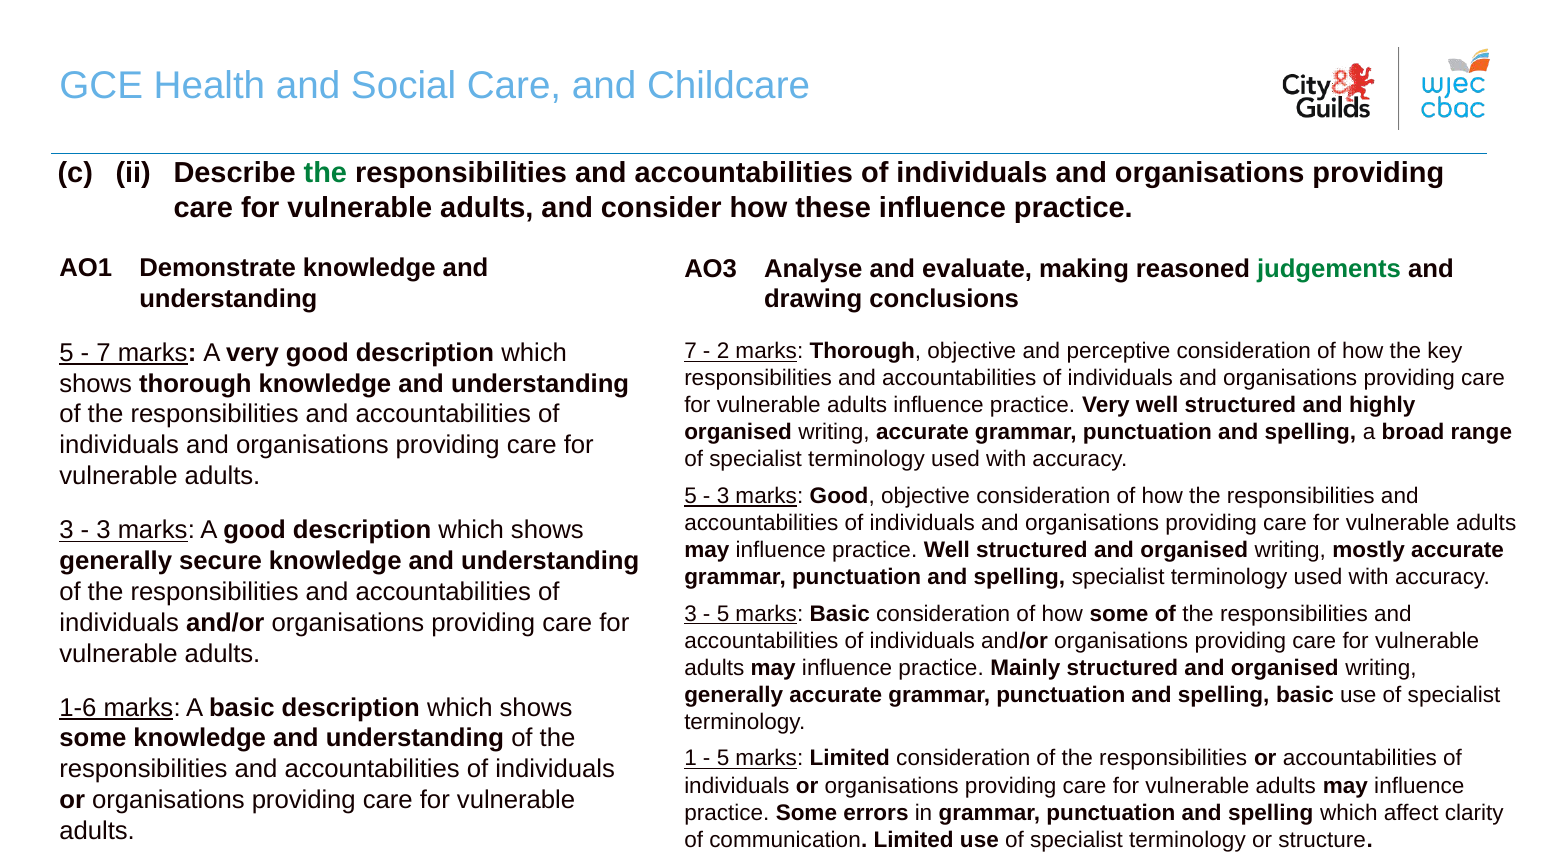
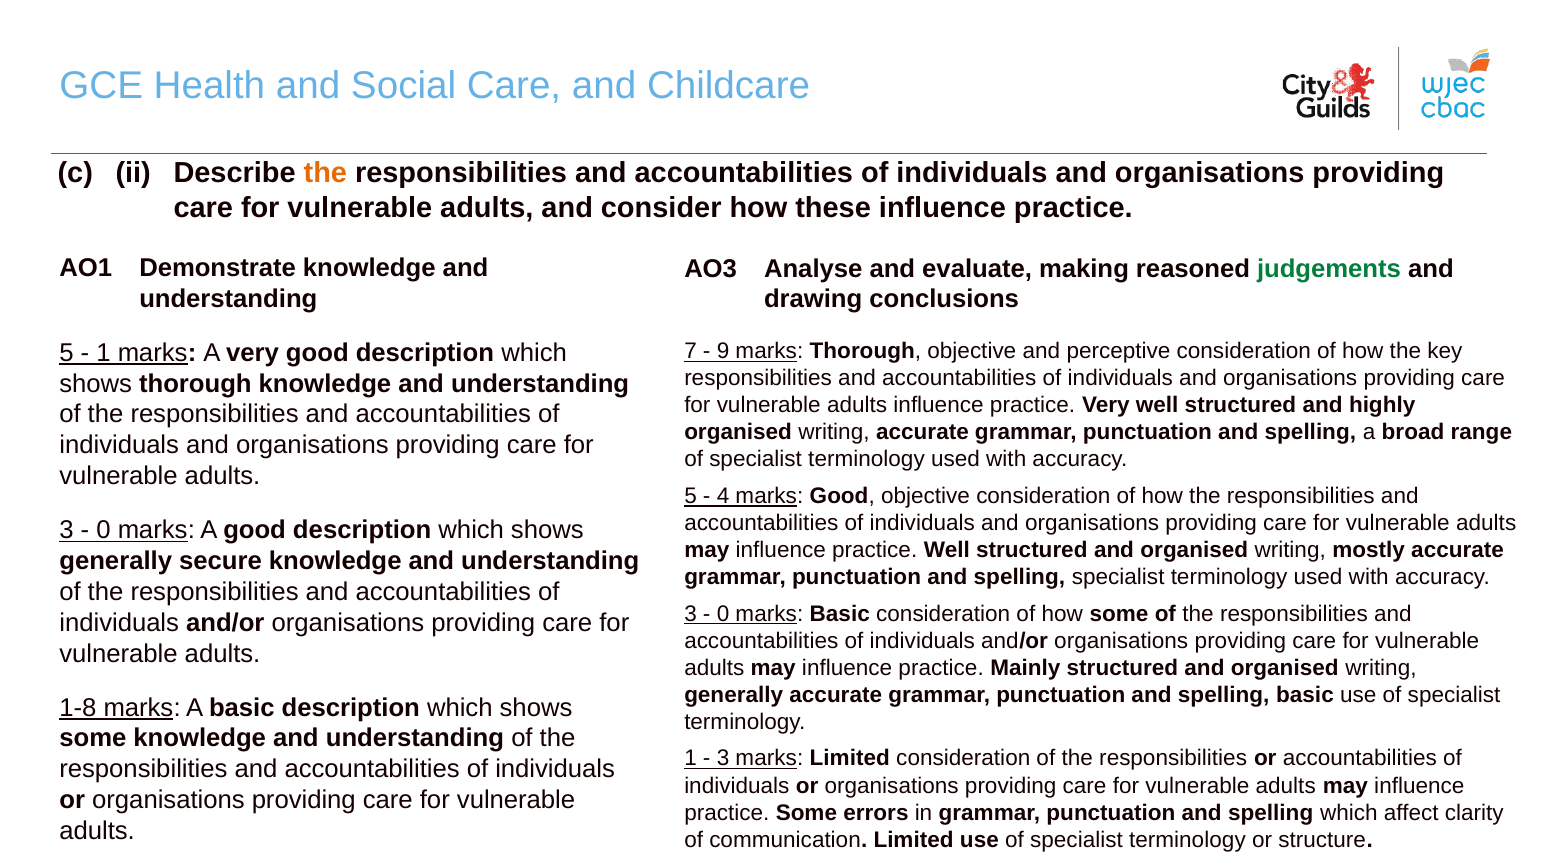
the at (325, 173) colour: green -> orange
7 at (104, 353): 7 -> 1
2: 2 -> 9
3 at (723, 496): 3 -> 4
3 at (104, 530): 3 -> 0
5 at (723, 614): 5 -> 0
1-6: 1-6 -> 1-8
5 at (723, 759): 5 -> 3
